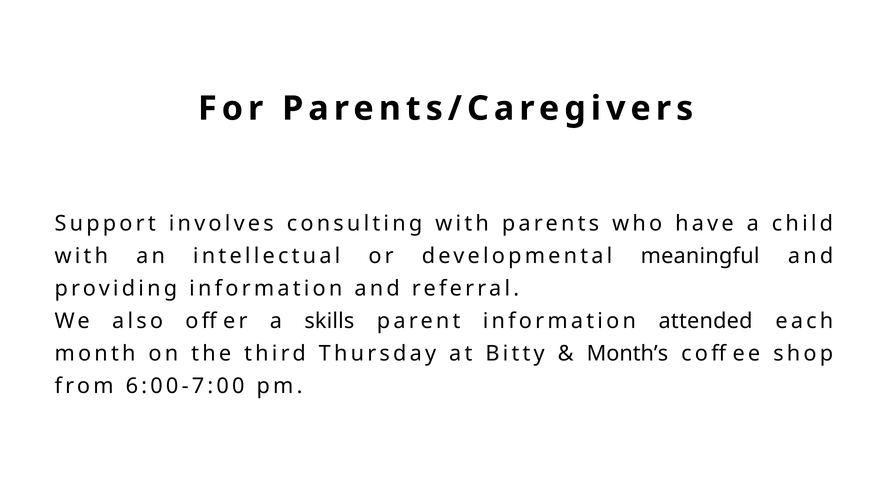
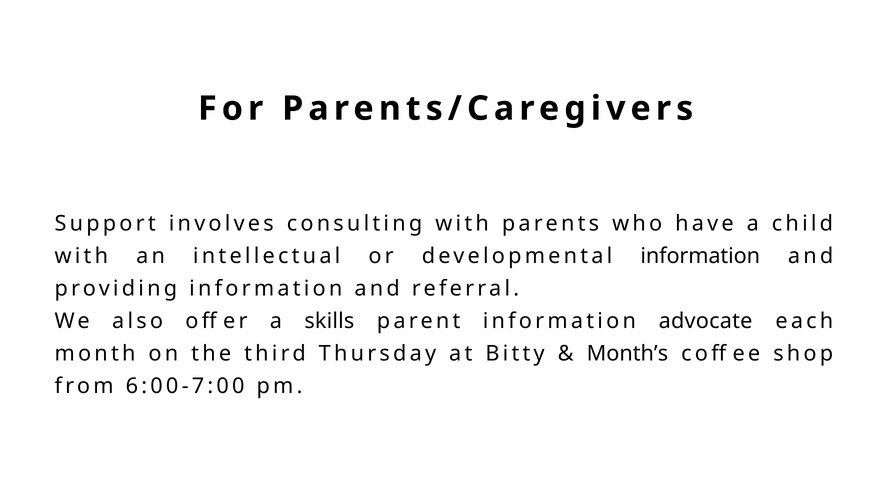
developmental meaningful: meaningful -> information
attended: attended -> advocate
